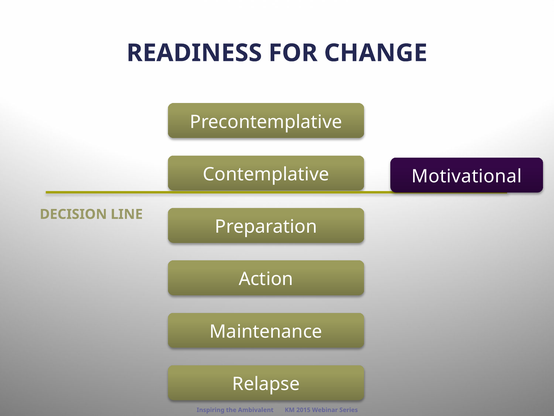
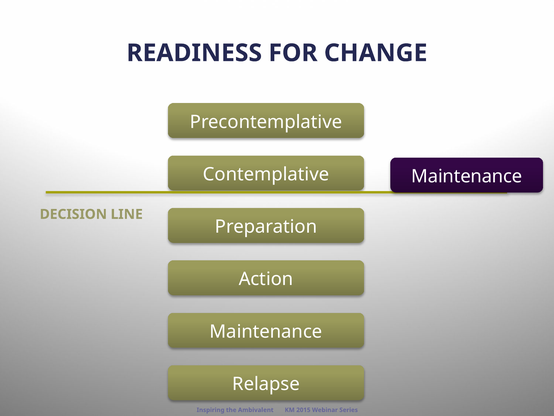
Motivational at (467, 176): Motivational -> Maintenance
